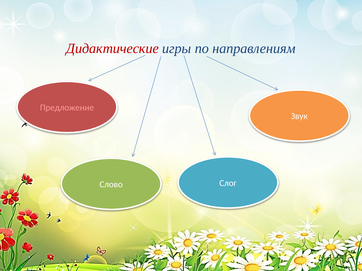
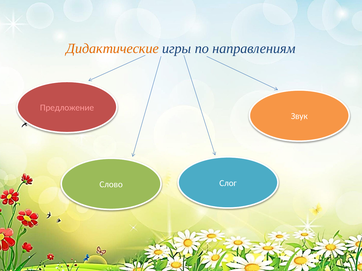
Дидактические colour: red -> orange
